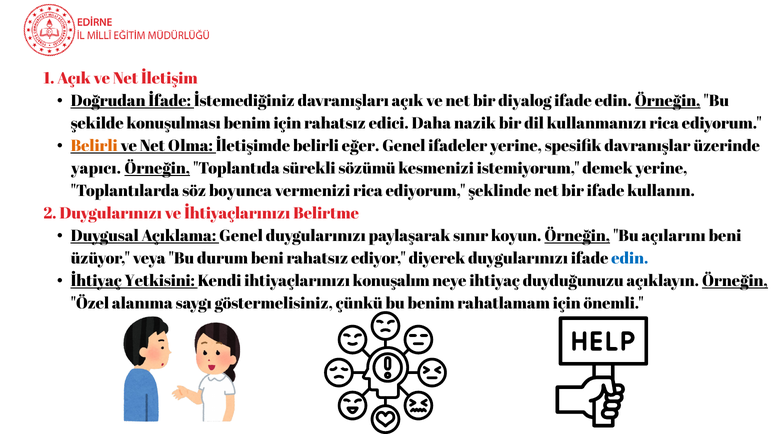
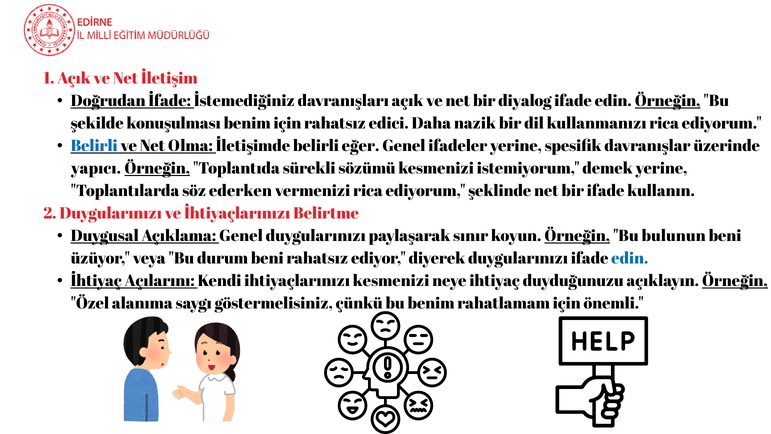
Belirli at (94, 146) colour: orange -> blue
boyunca: boyunca -> ederken
açılarını: açılarını -> bulunun
Yetkisini: Yetkisini -> Açılarını
ihtiyaçlarınızı konuşalım: konuşalım -> kesmenizi
